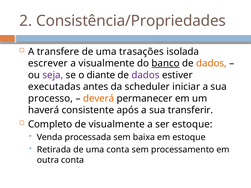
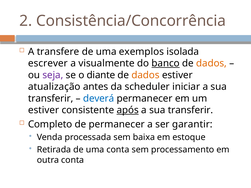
Consistência/Propriedades: Consistência/Propriedades -> Consistência/Concorrência
trasações: trasações -> exemplos
dados at (146, 75) colour: purple -> orange
executadas: executadas -> atualização
processo at (51, 99): processo -> transferir
deverá colour: orange -> blue
haverá at (44, 110): haverá -> estiver
após underline: none -> present
de visualmente: visualmente -> permanecer
ser estoque: estoque -> garantir
